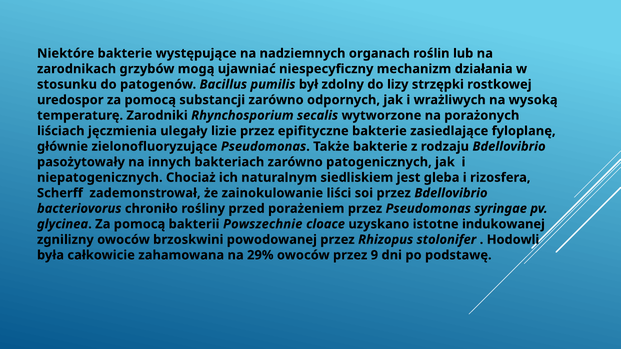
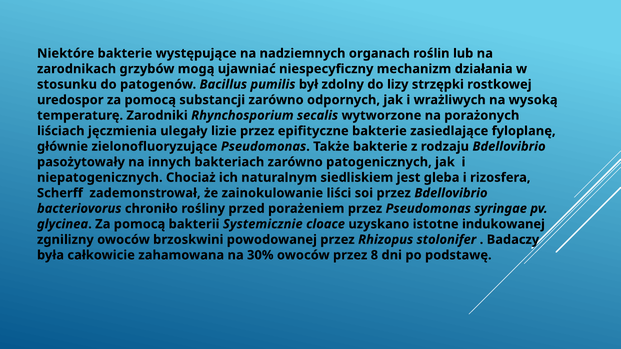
Powszechnie: Powszechnie -> Systemicznie
Hodowli: Hodowli -> Badaczy
29%: 29% -> 30%
9: 9 -> 8
